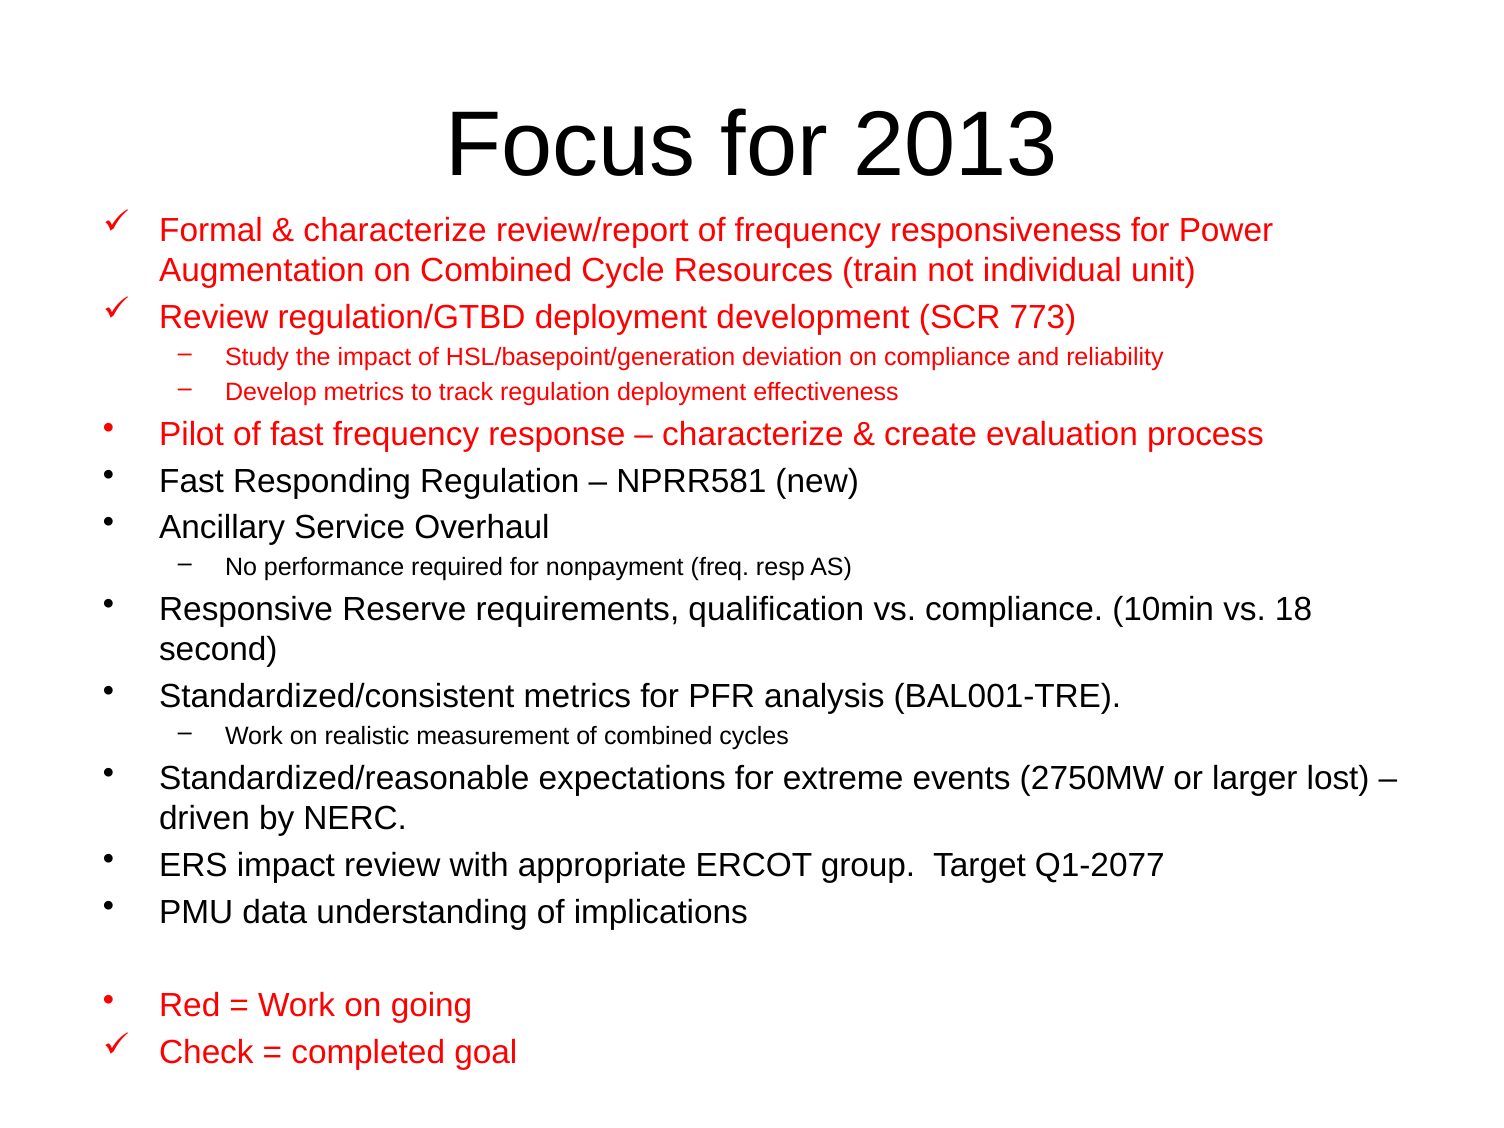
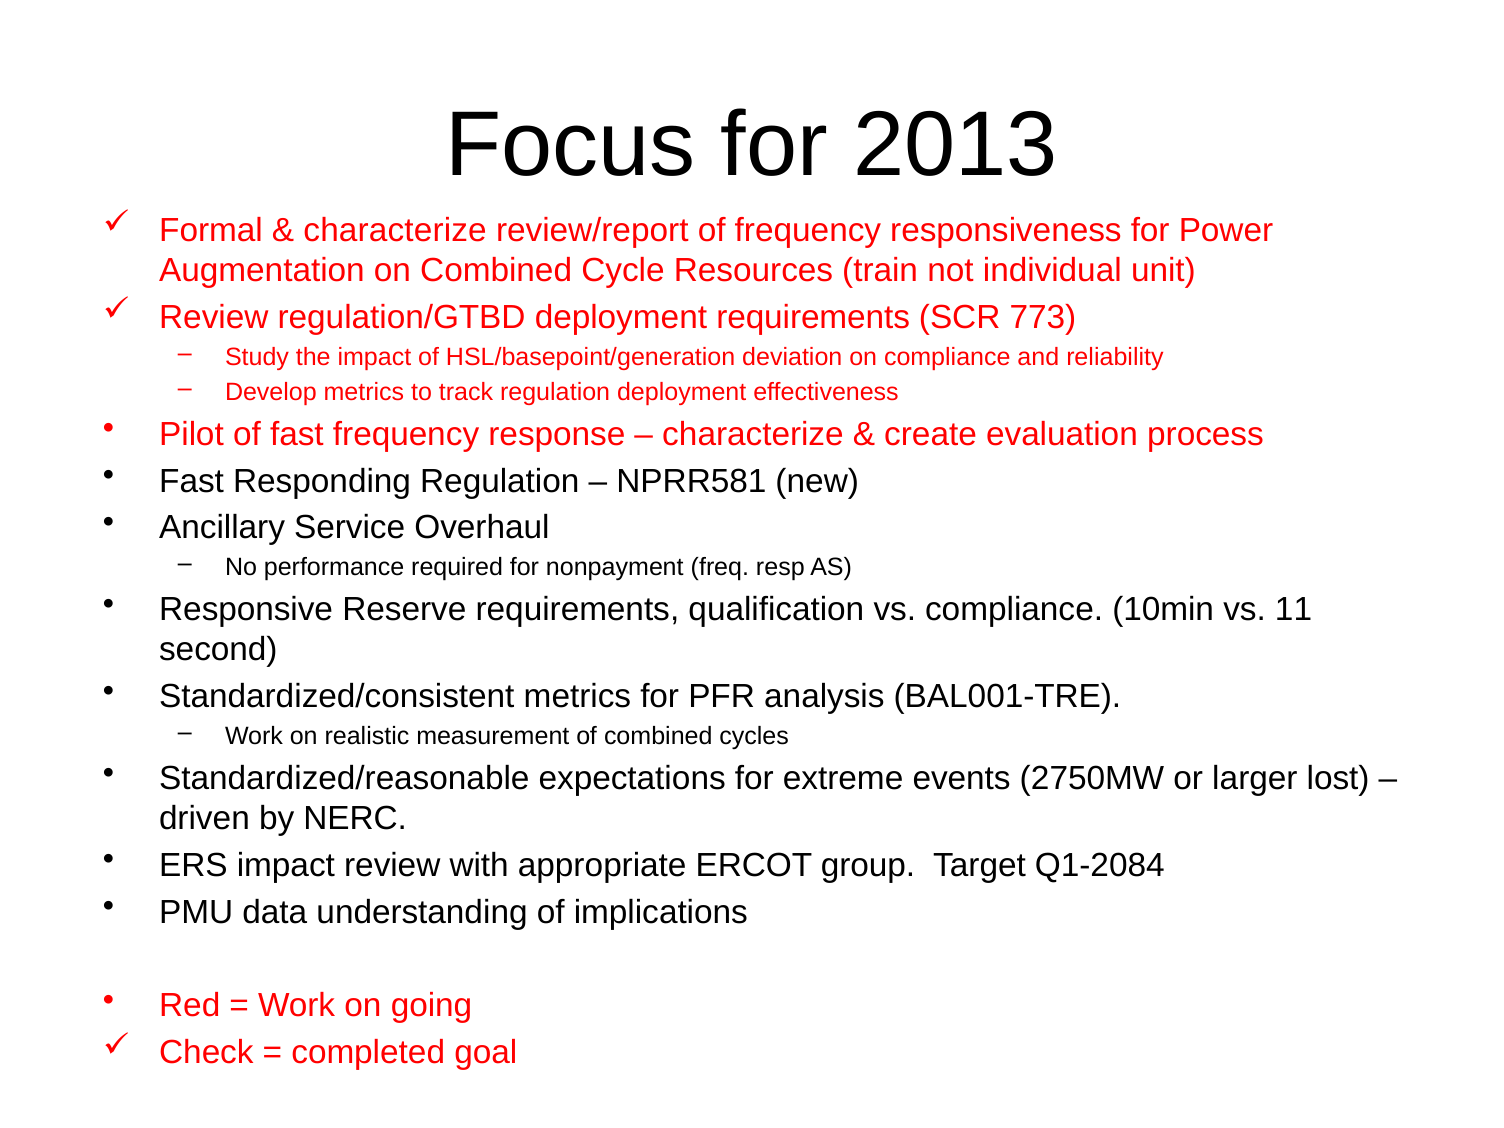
deployment development: development -> requirements
18: 18 -> 11
Q1-2077: Q1-2077 -> Q1-2084
